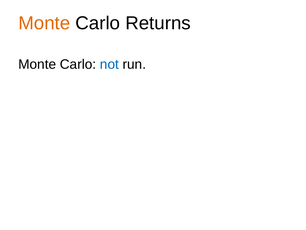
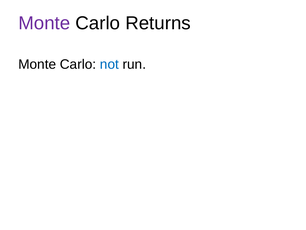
Monte at (44, 23) colour: orange -> purple
